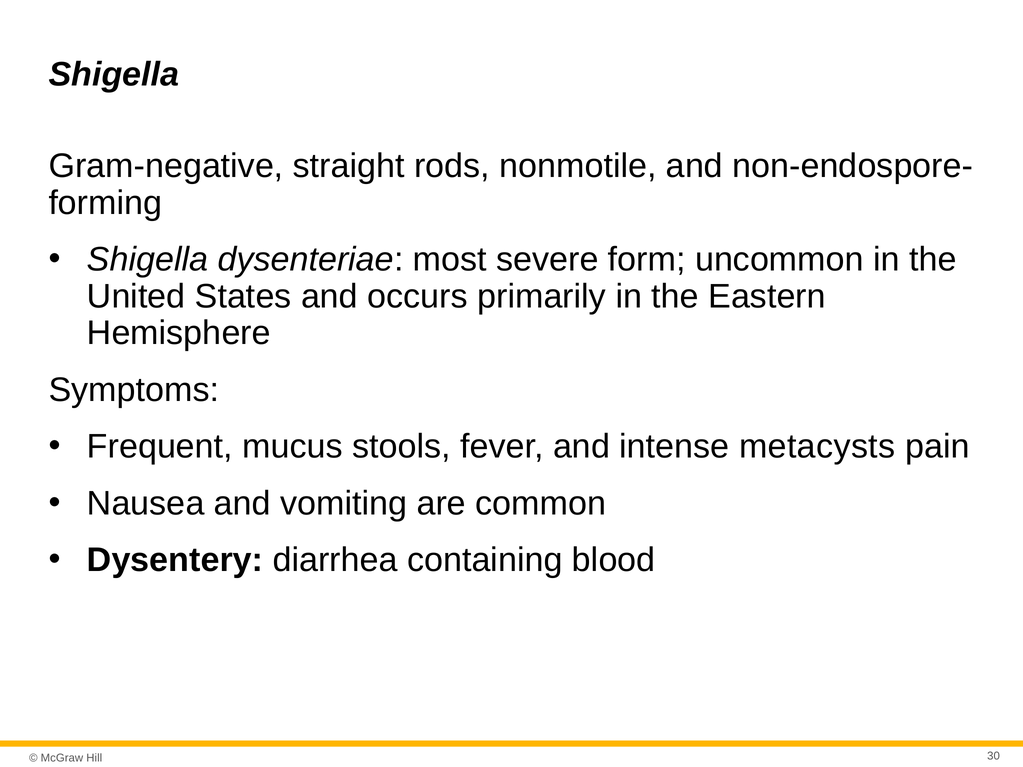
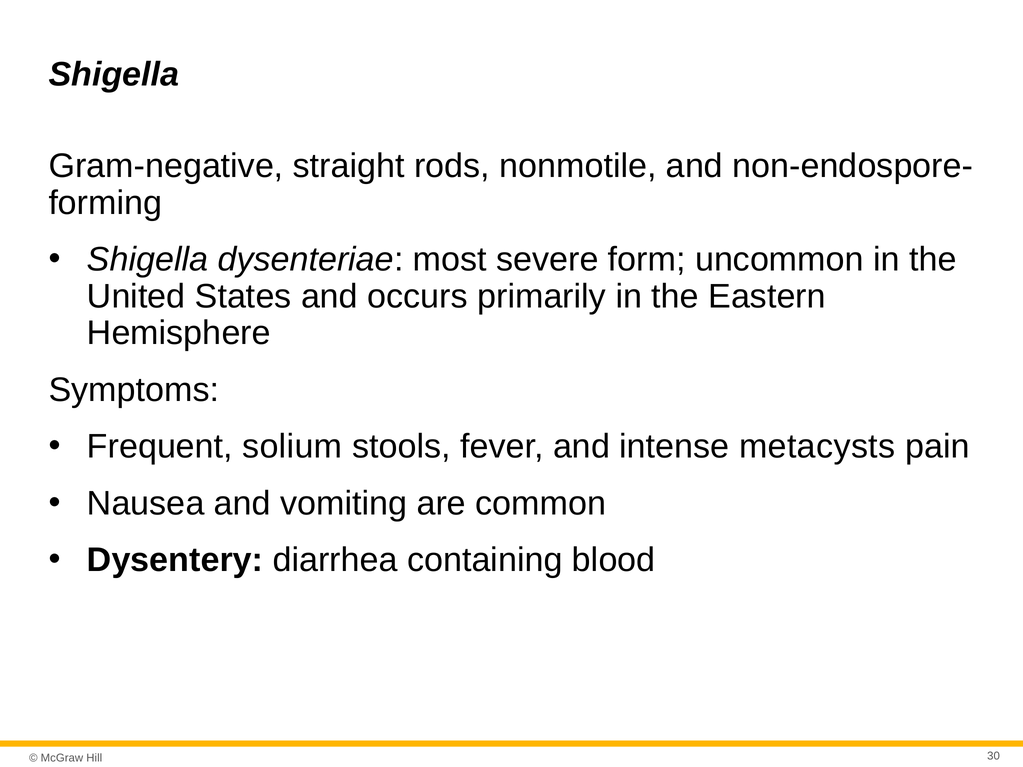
mucus: mucus -> solium
